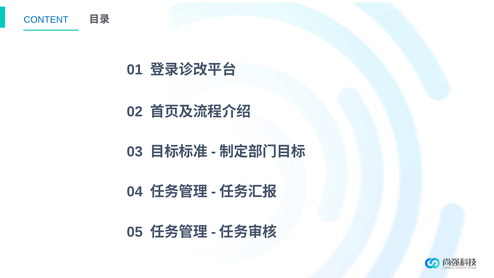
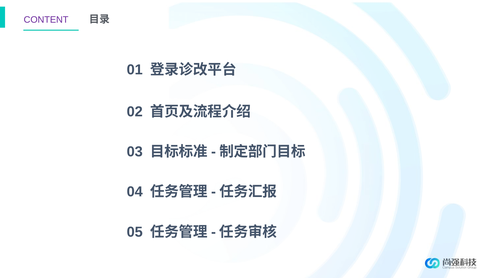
CONTENT colour: blue -> purple
